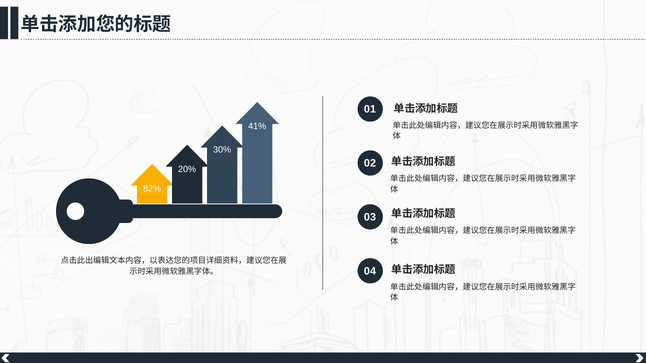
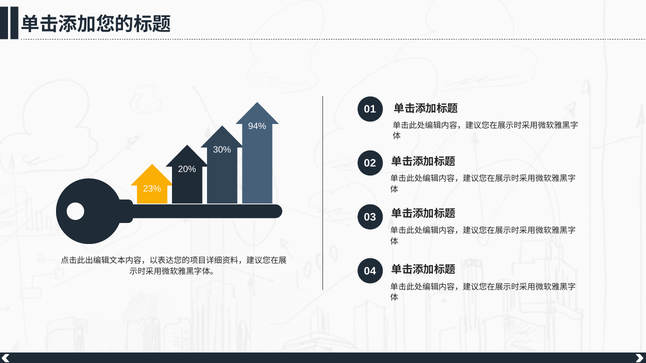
41%: 41% -> 94%
82%: 82% -> 23%
